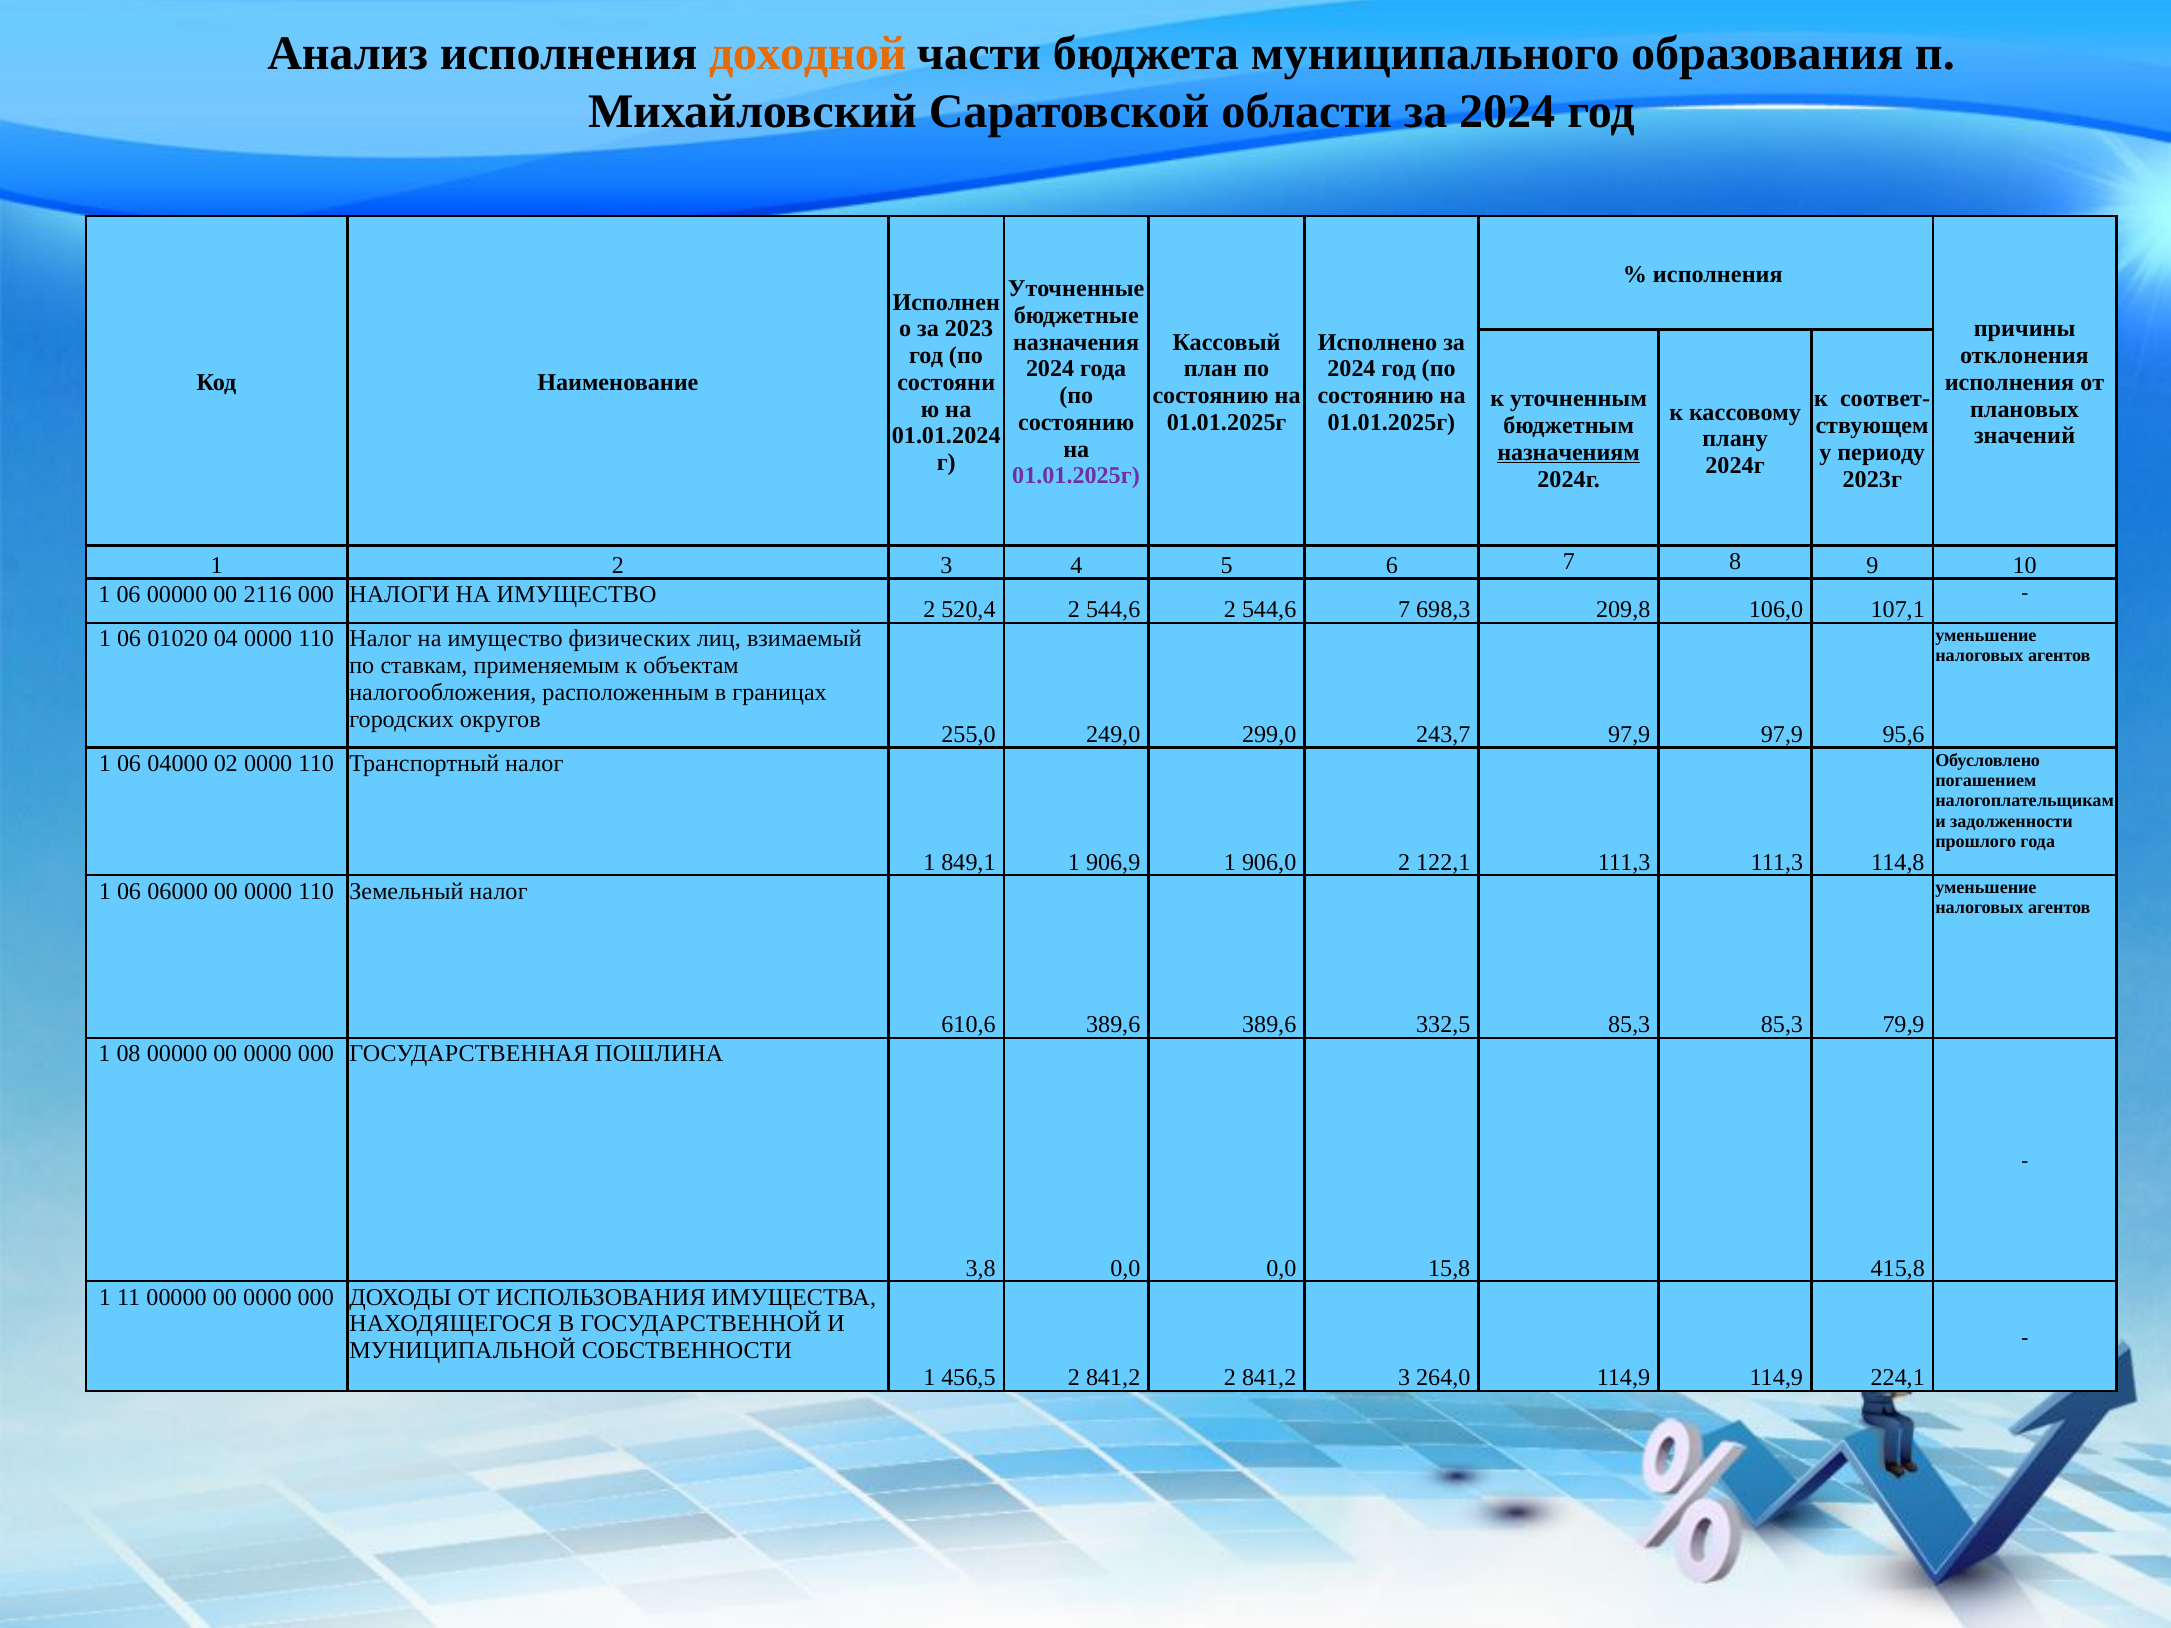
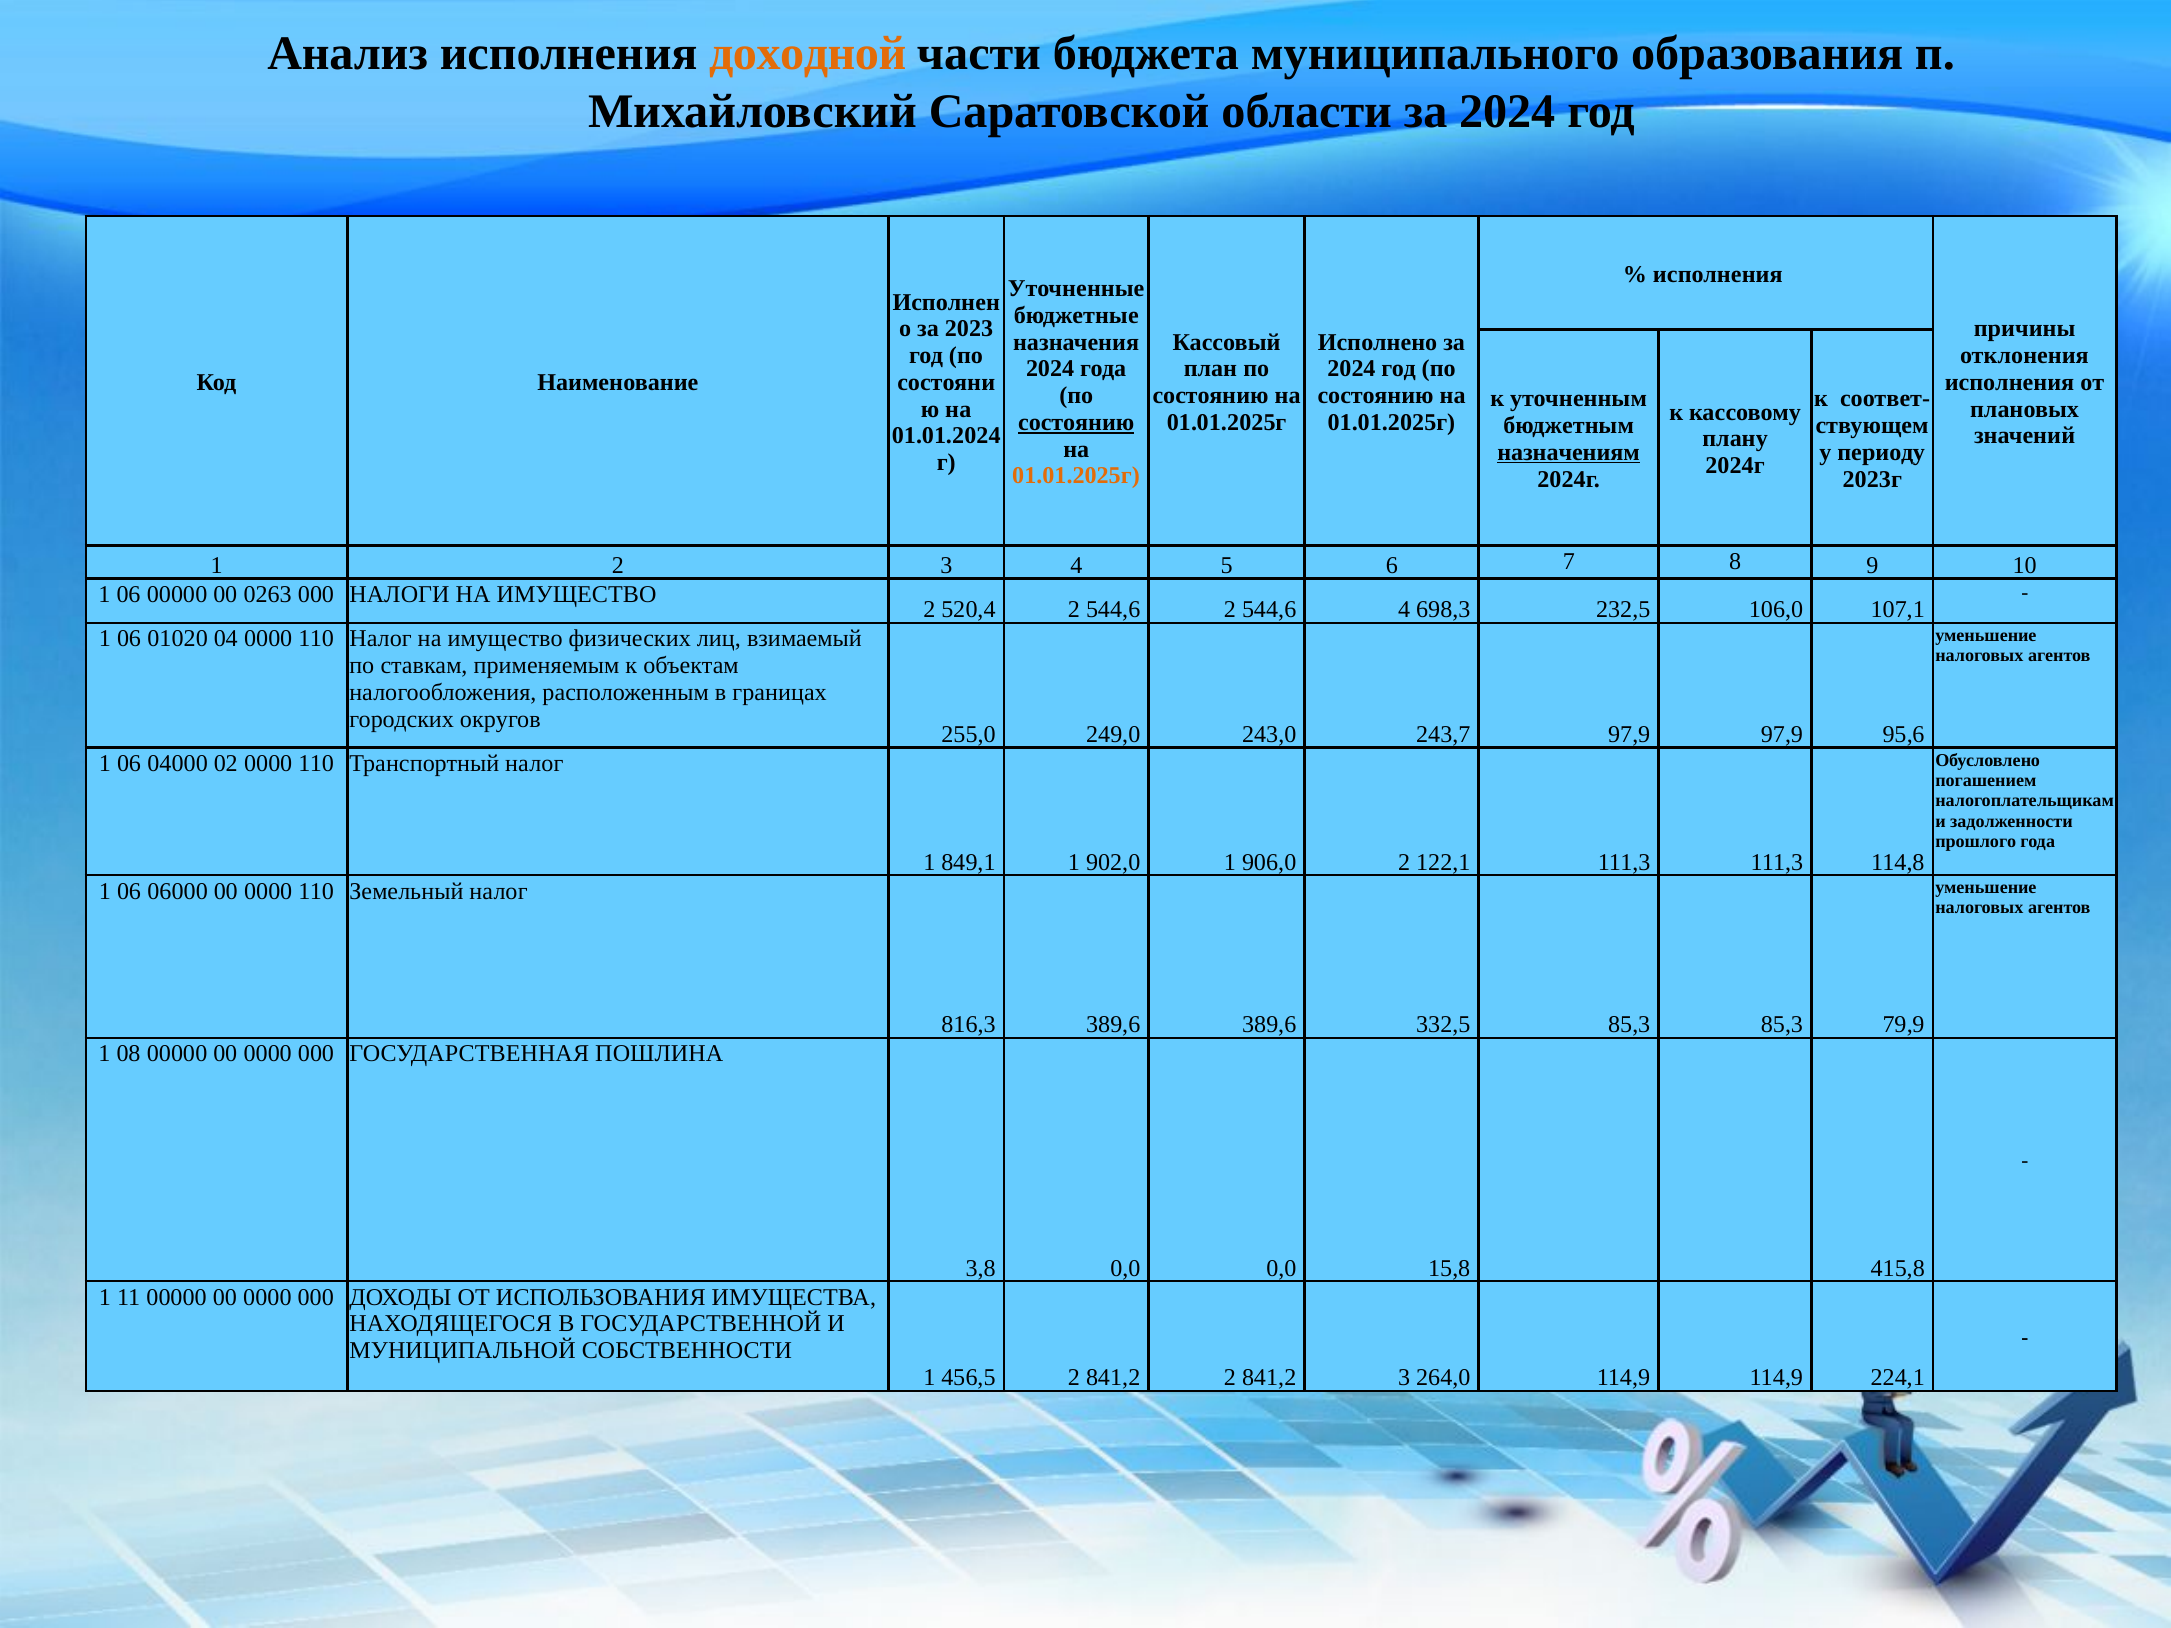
состоянию at (1076, 423) underline: none -> present
01.01.2025г at (1076, 476) colour: purple -> orange
2116: 2116 -> 0263
544,6 7: 7 -> 4
209,8: 209,8 -> 232,5
299,0: 299,0 -> 243,0
906,9: 906,9 -> 902,0
610,6: 610,6 -> 816,3
